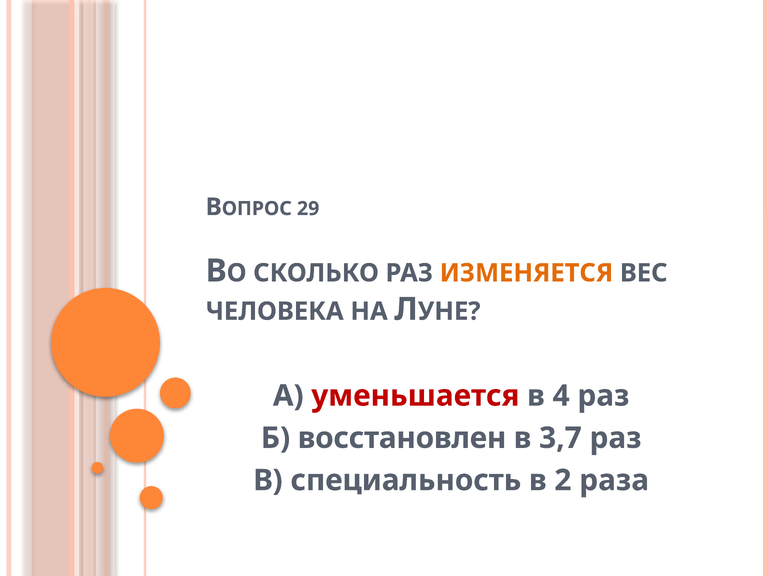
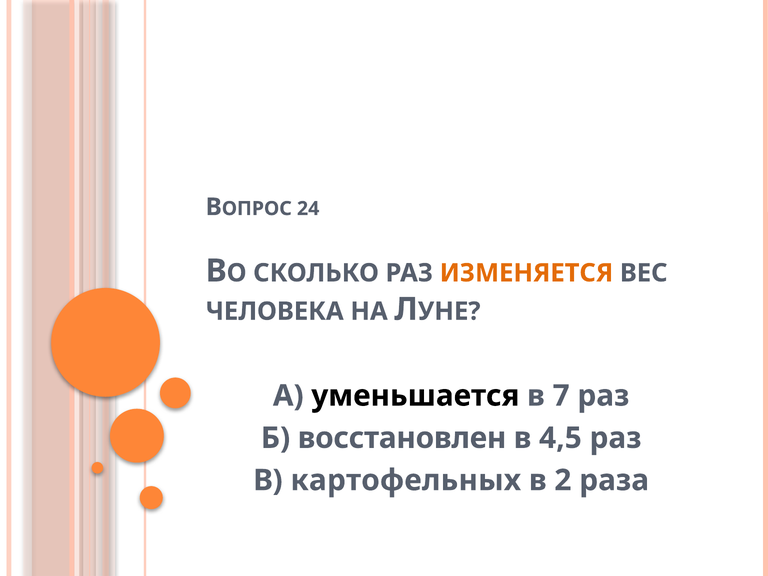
29: 29 -> 24
уменьшается colour: red -> black
4: 4 -> 7
3,7: 3,7 -> 4,5
специальность: специальность -> картофельных
